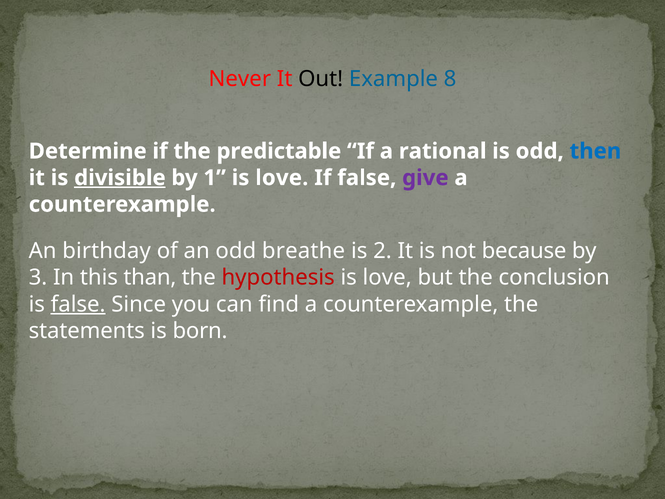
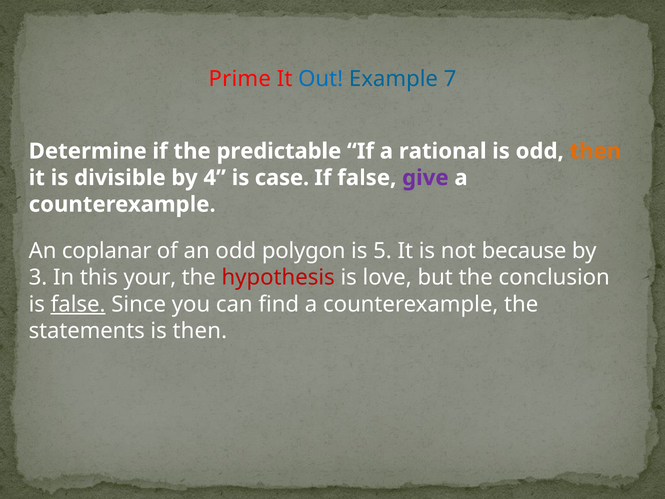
Never: Never -> Prime
Out colour: black -> blue
8: 8 -> 7
then at (595, 151) colour: blue -> orange
divisible underline: present -> none
1: 1 -> 4
love at (282, 178): love -> case
birthday: birthday -> coplanar
breathe: breathe -> polygon
2: 2 -> 5
than: than -> your
is born: born -> then
